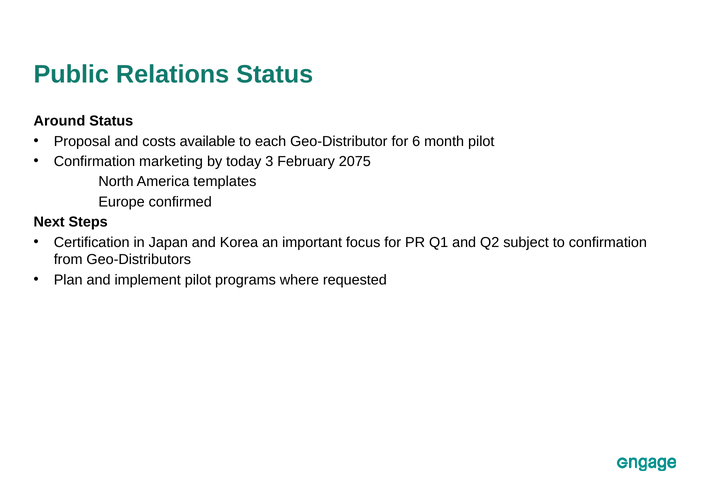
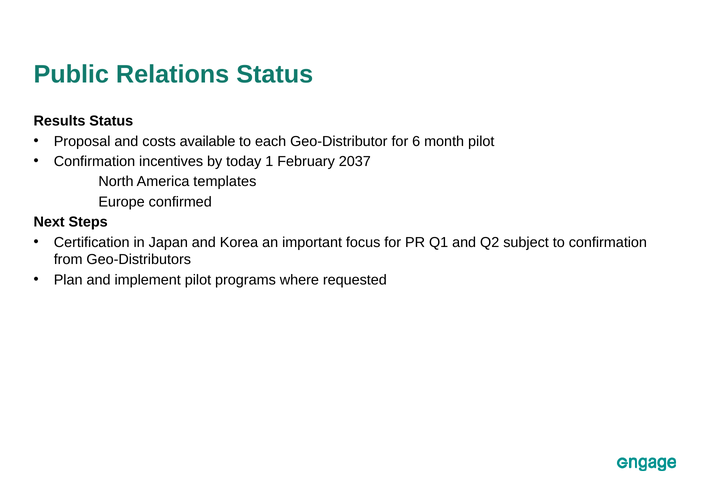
Around: Around -> Results
marketing: marketing -> incentives
3: 3 -> 1
2075: 2075 -> 2037
